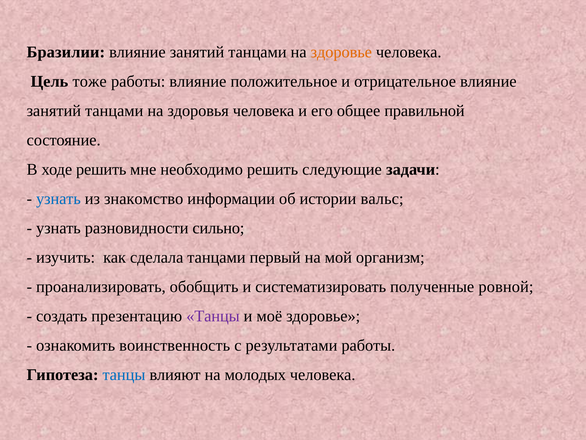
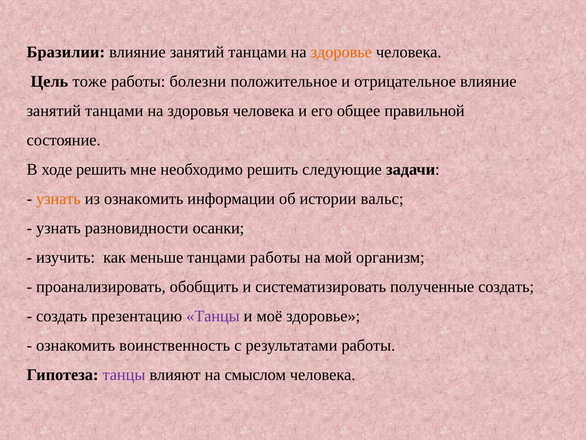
работы влияние: влияние -> болезни
узнать at (58, 199) colour: blue -> orange
из знакомство: знакомство -> ознакомить
сильно: сильно -> осанки
сделала: сделала -> меньше
танцами первый: первый -> работы
полученные ровной: ровной -> создать
танцы at (124, 374) colour: blue -> purple
молодых: молодых -> смыслом
